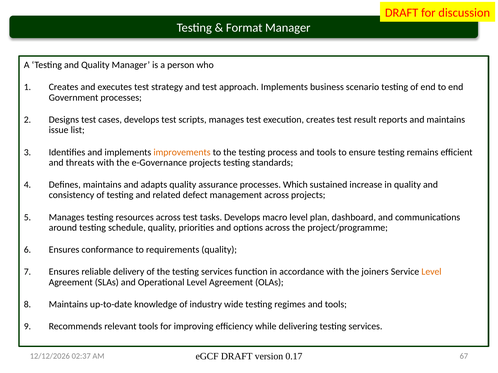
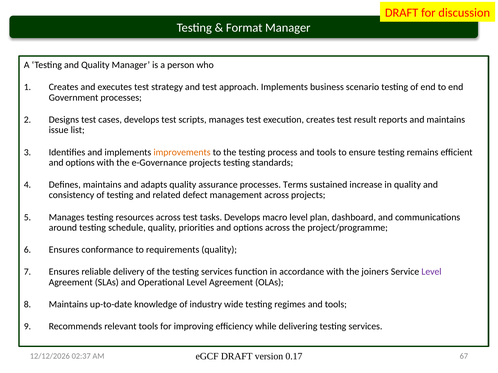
threats at (80, 163): threats -> options
Which: Which -> Terms
Level at (431, 272) colour: orange -> purple
